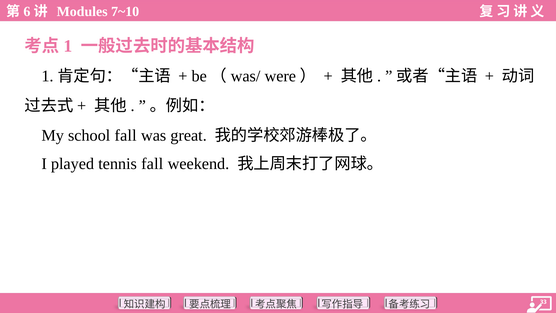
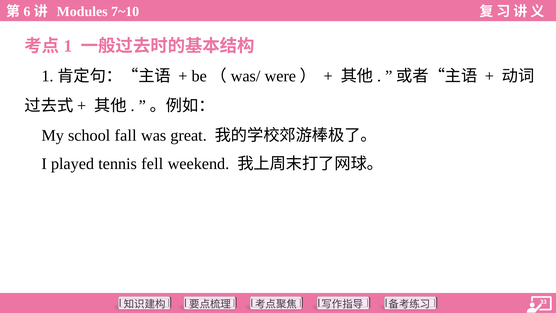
tennis fall: fall -> fell
